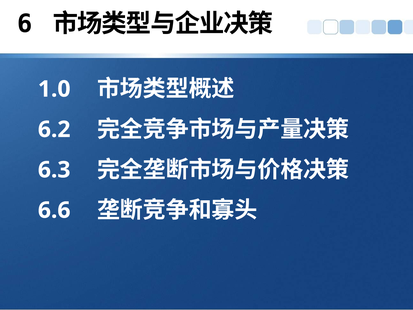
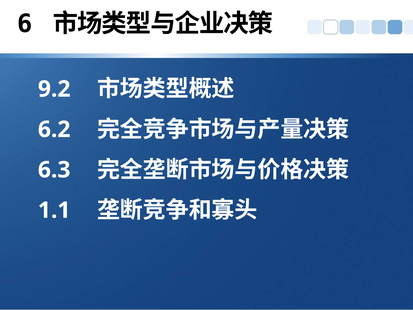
1.0: 1.0 -> 9.2
6.6: 6.6 -> 1.1
